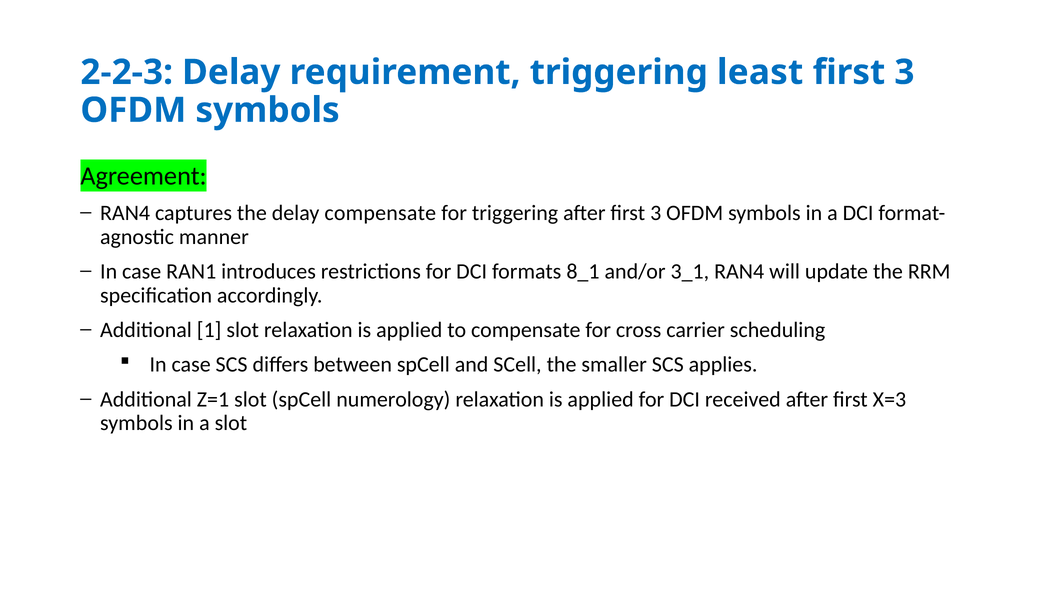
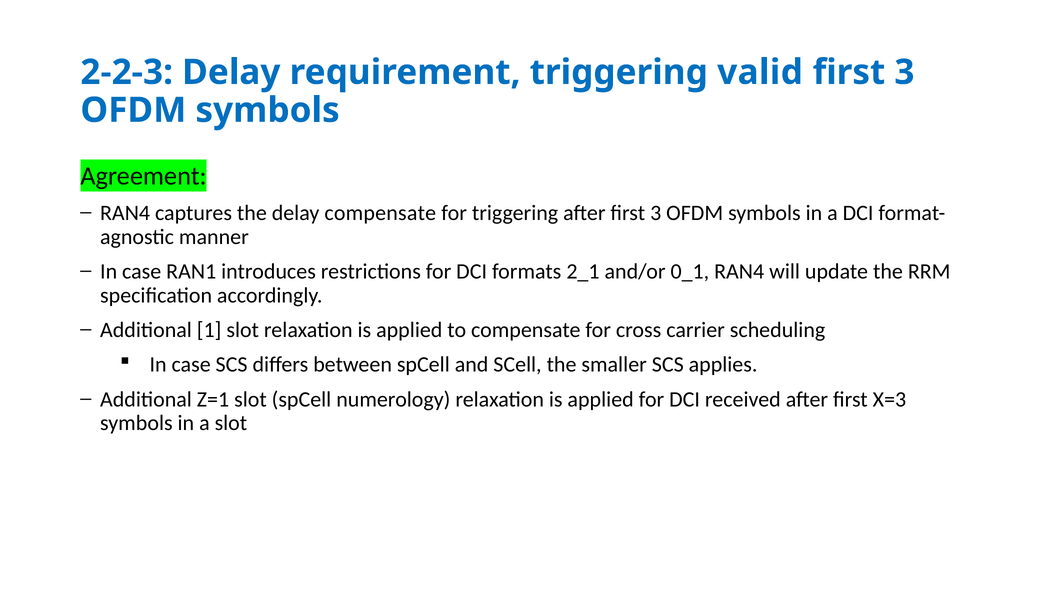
least: least -> valid
8_1: 8_1 -> 2_1
3_1: 3_1 -> 0_1
